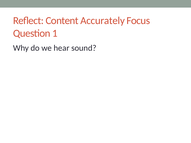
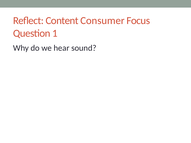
Accurately: Accurately -> Consumer
